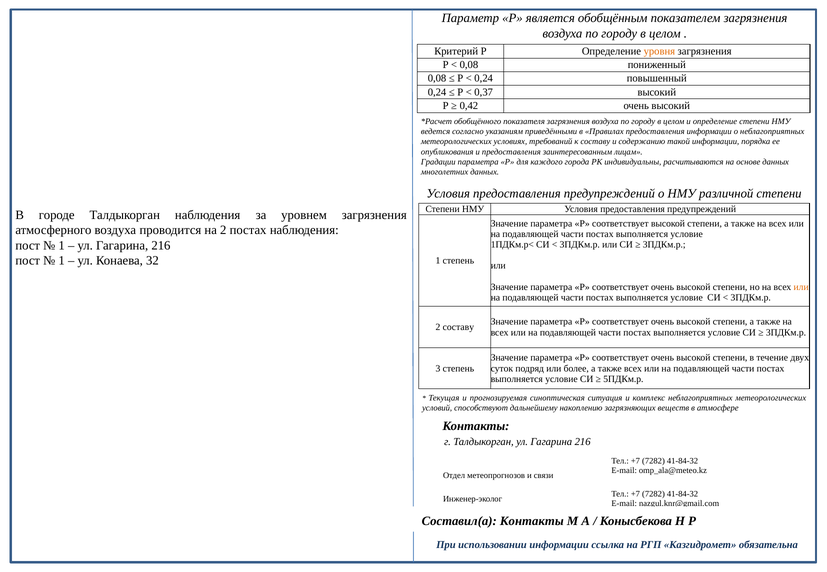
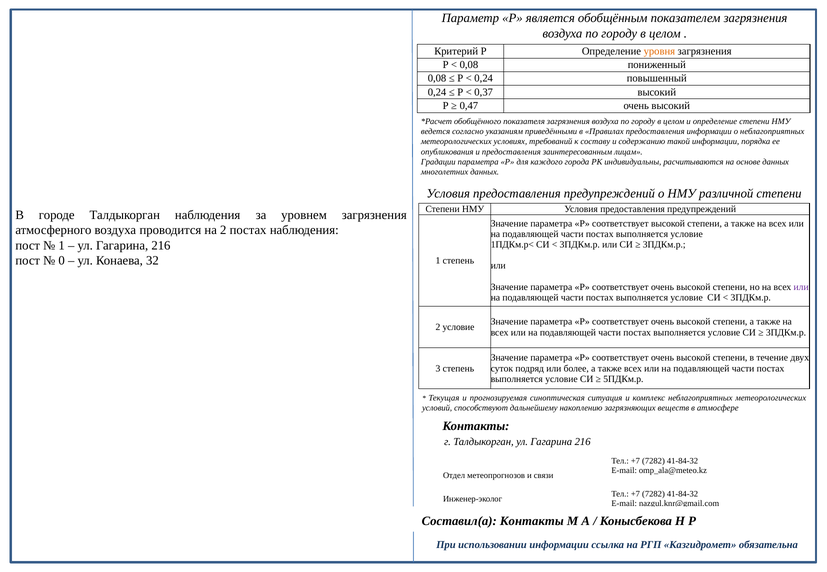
0,42: 0,42 -> 0,47
1 at (62, 261): 1 -> 0
или at (801, 287) colour: orange -> purple
2 составу: составу -> условие
